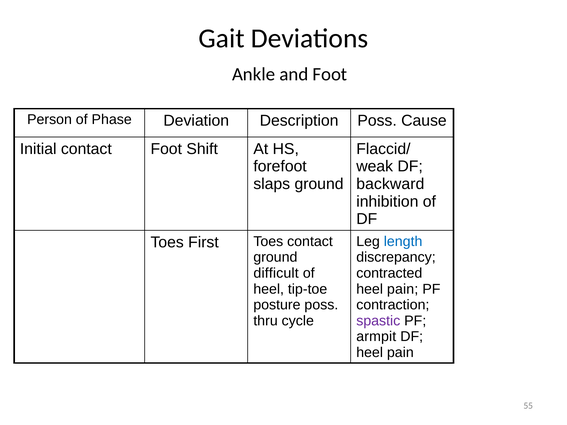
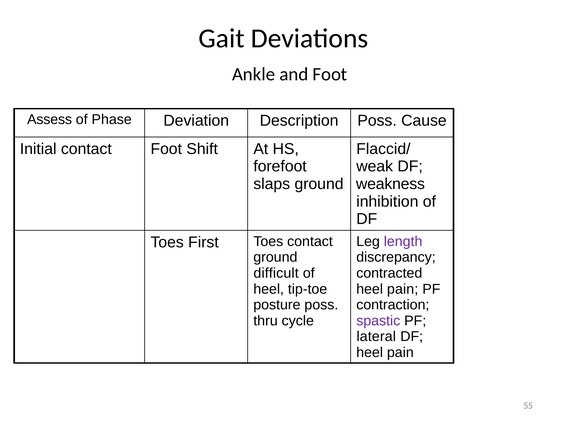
Person: Person -> Assess
backward: backward -> weakness
length colour: blue -> purple
armpit: armpit -> lateral
